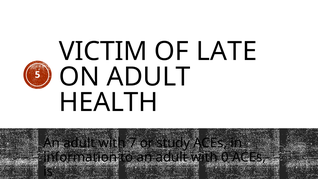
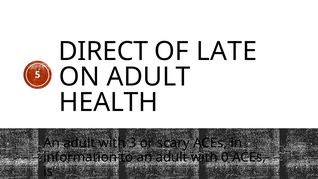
VICTIM: VICTIM -> DIRECT
7: 7 -> 3
study: study -> scary
